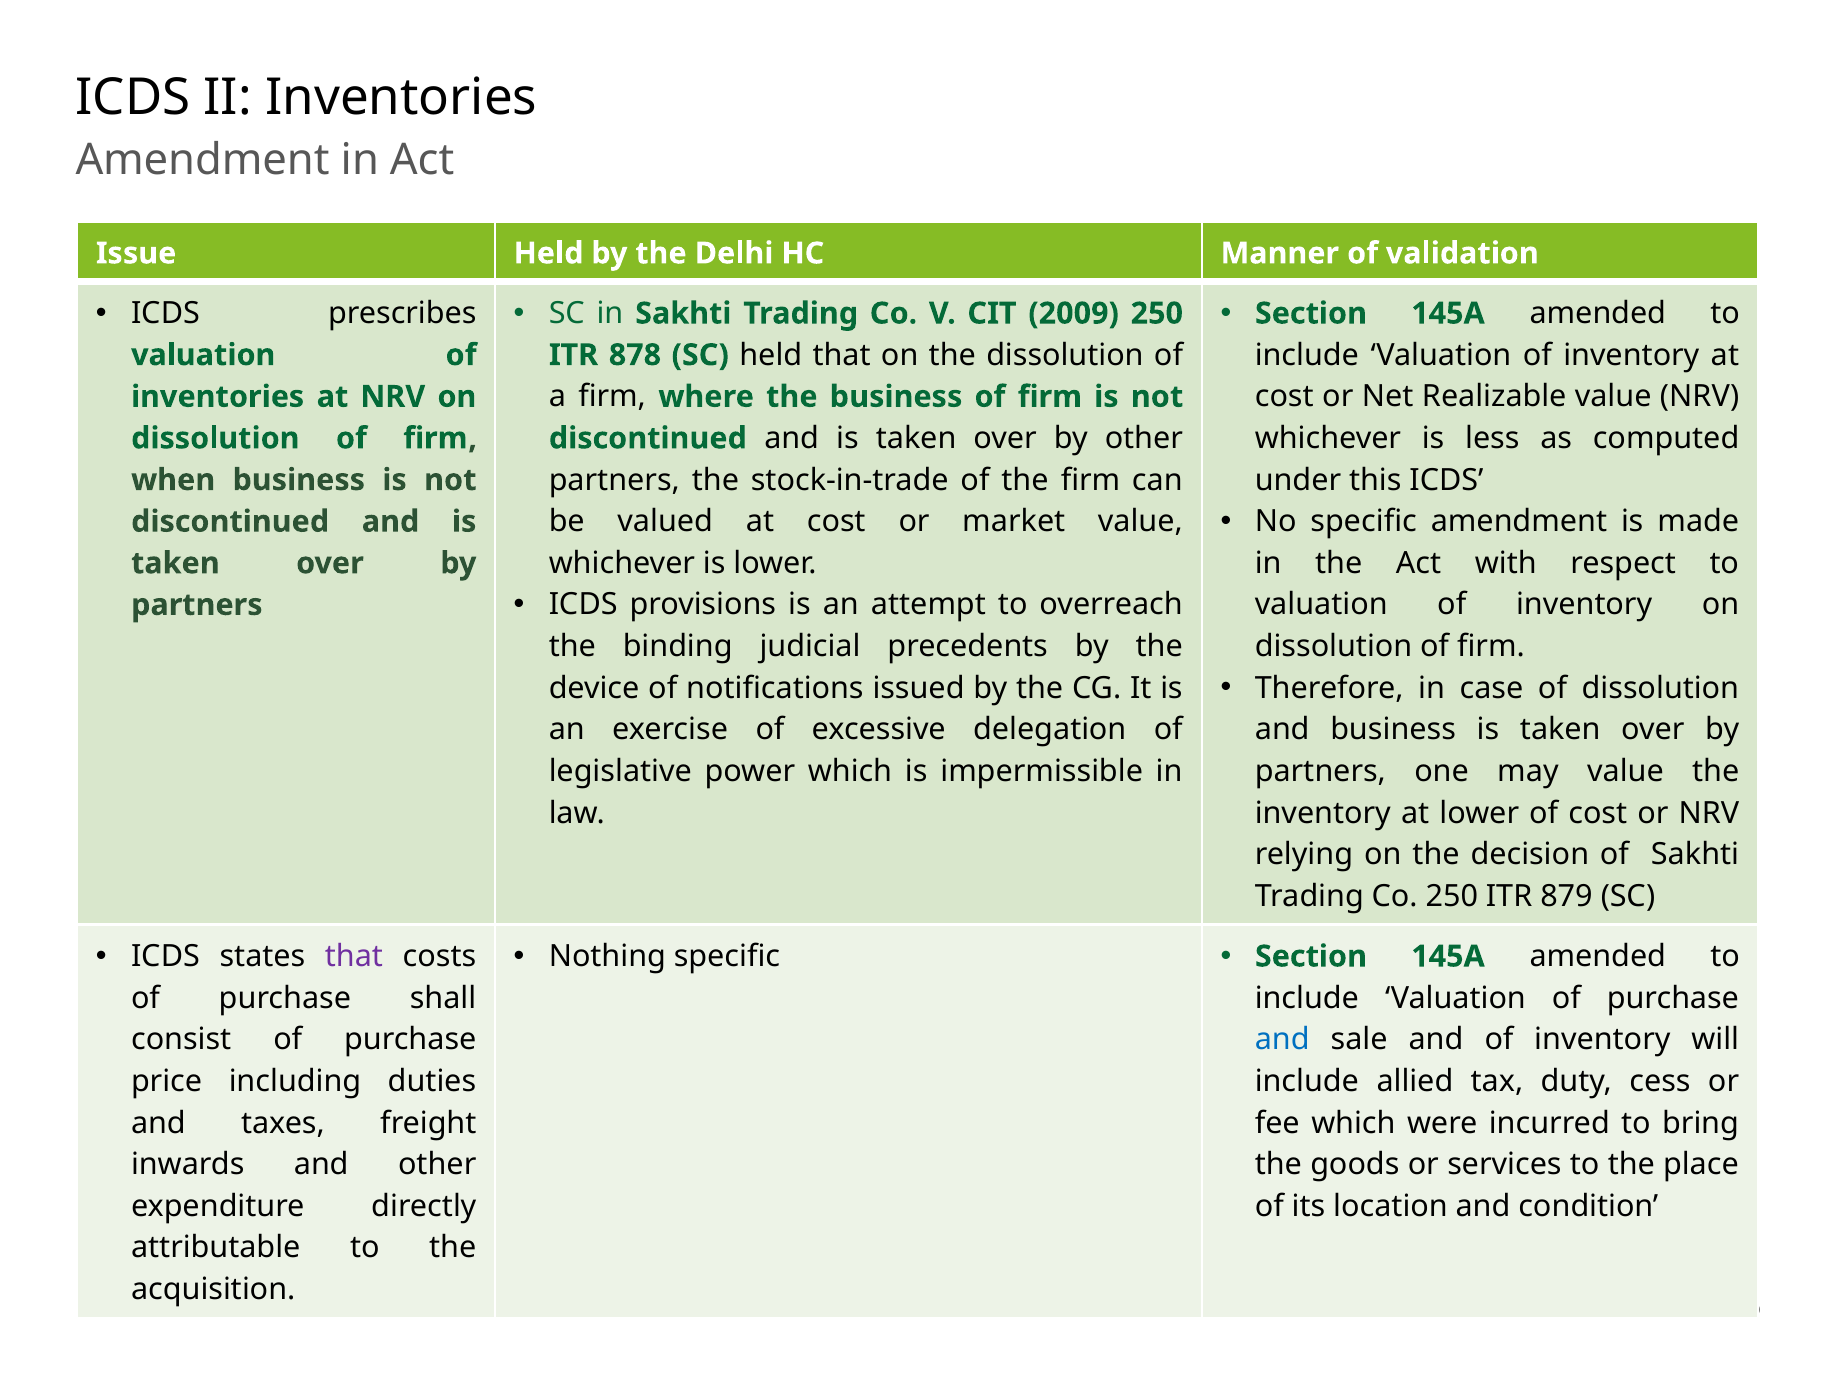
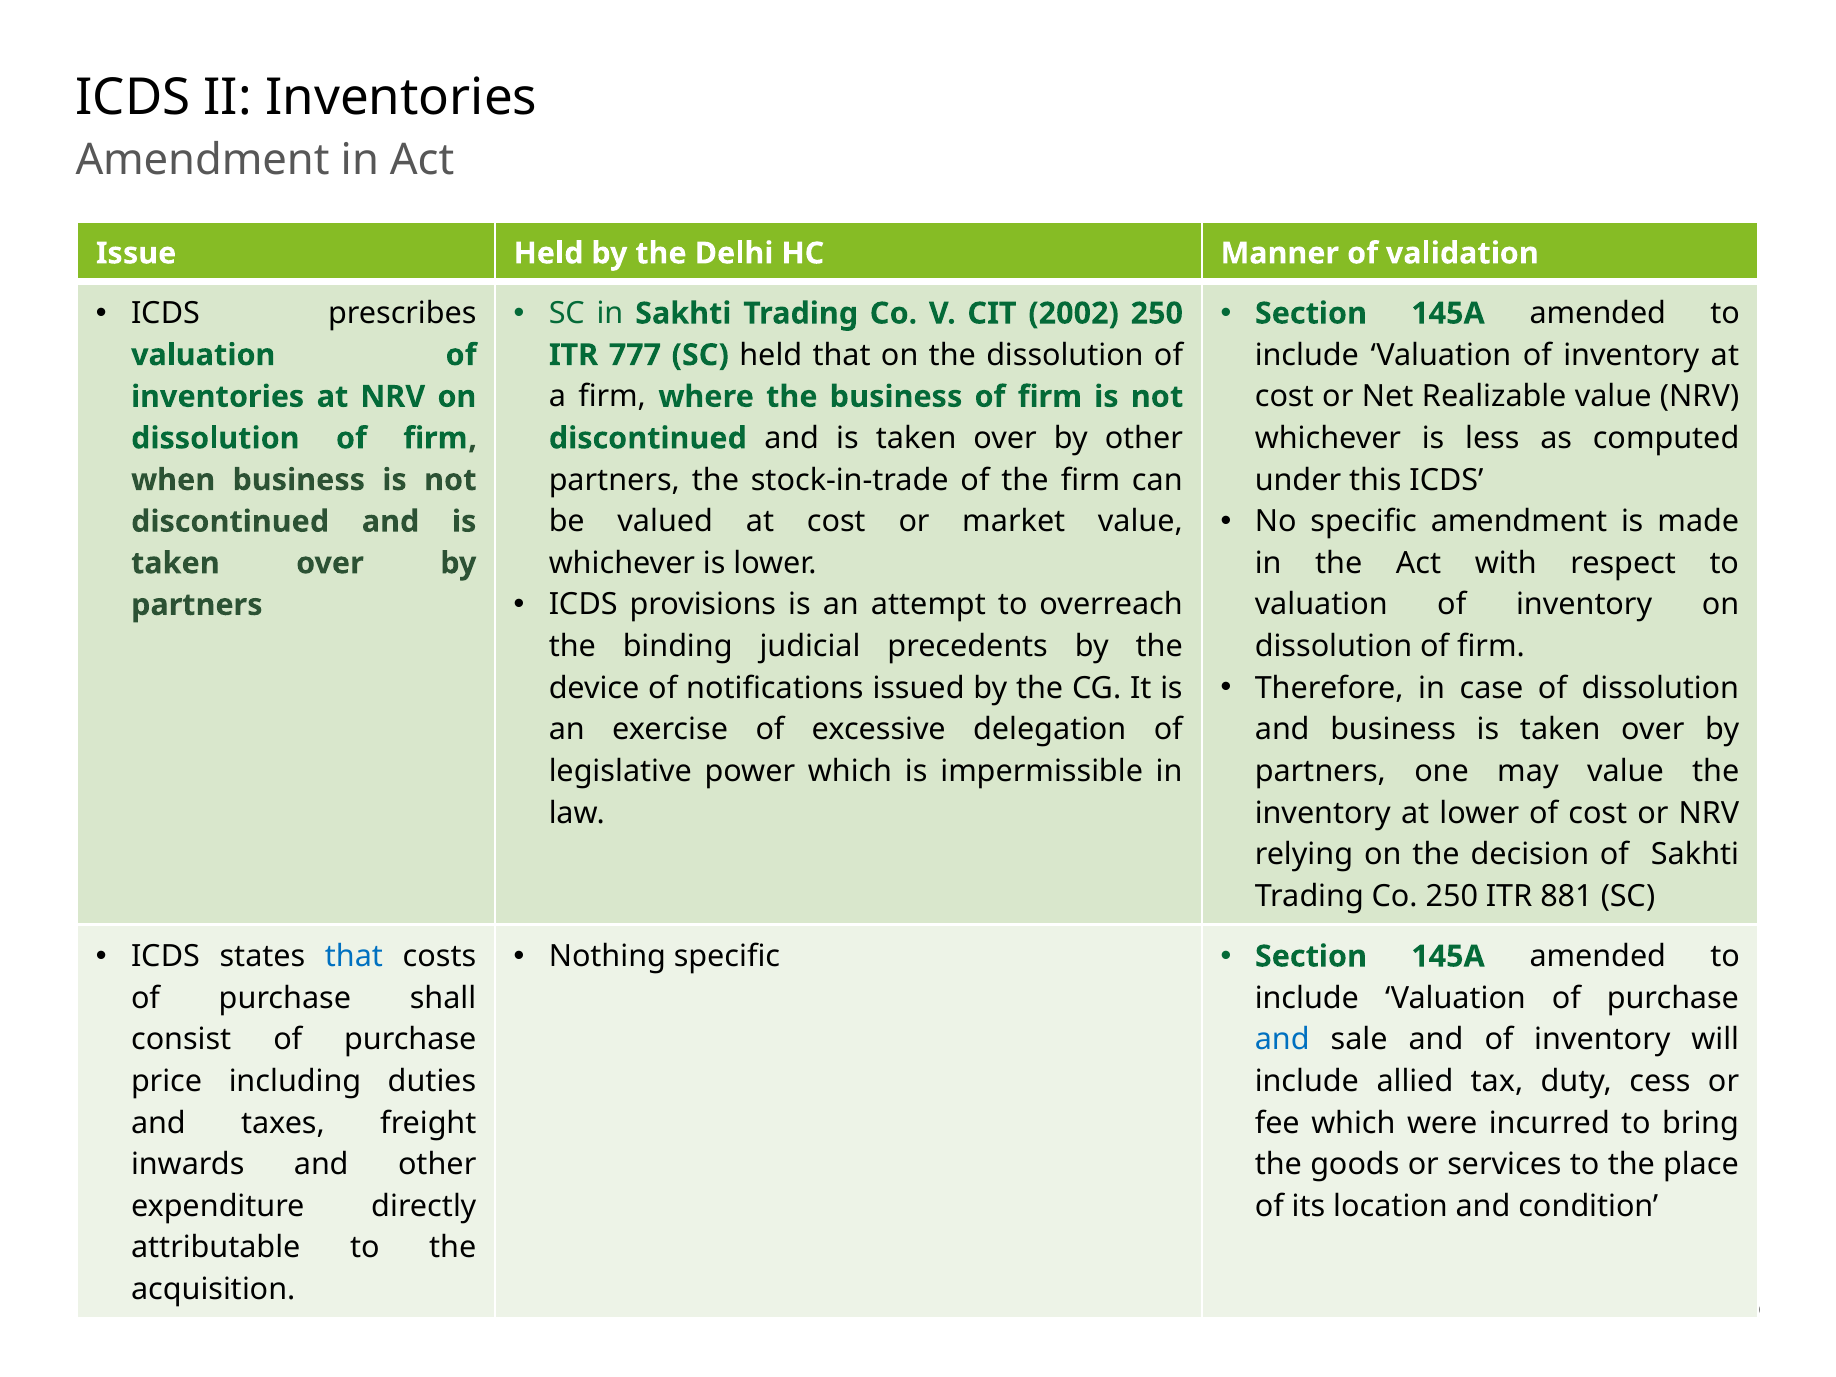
2009: 2009 -> 2002
878: 878 -> 777
879: 879 -> 881
that at (354, 956) colour: purple -> blue
